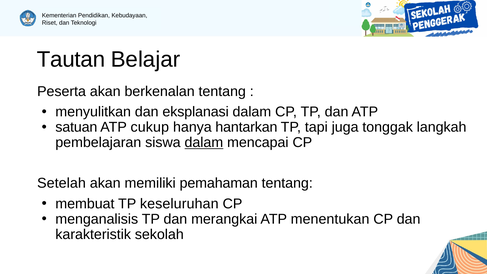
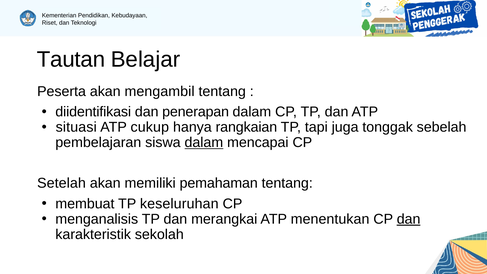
berkenalan: berkenalan -> mengambil
menyulitkan: menyulitkan -> diidentifikasi
eksplanasi: eksplanasi -> penerapan
satuan: satuan -> situasi
hantarkan: hantarkan -> rangkaian
langkah: langkah -> sebelah
dan at (409, 219) underline: none -> present
